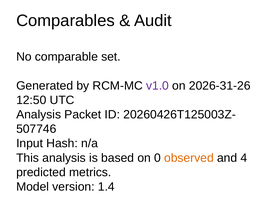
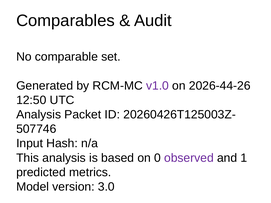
2026-31-26: 2026-31-26 -> 2026-44-26
observed colour: orange -> purple
4: 4 -> 1
1.4: 1.4 -> 3.0
